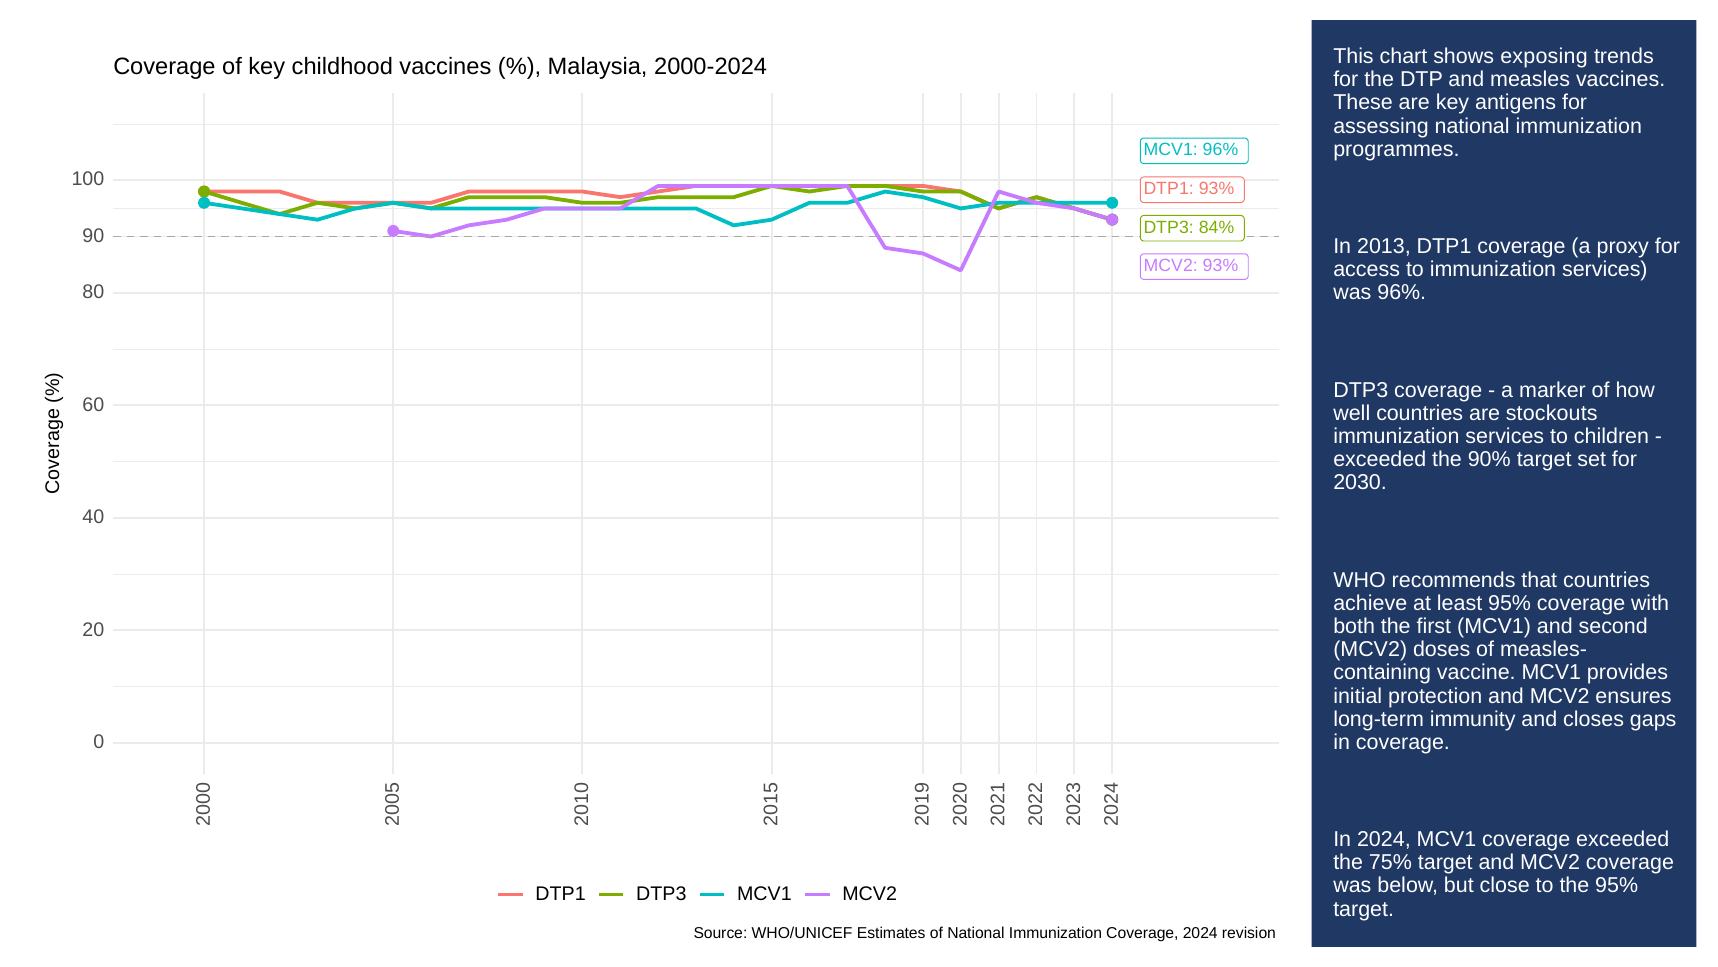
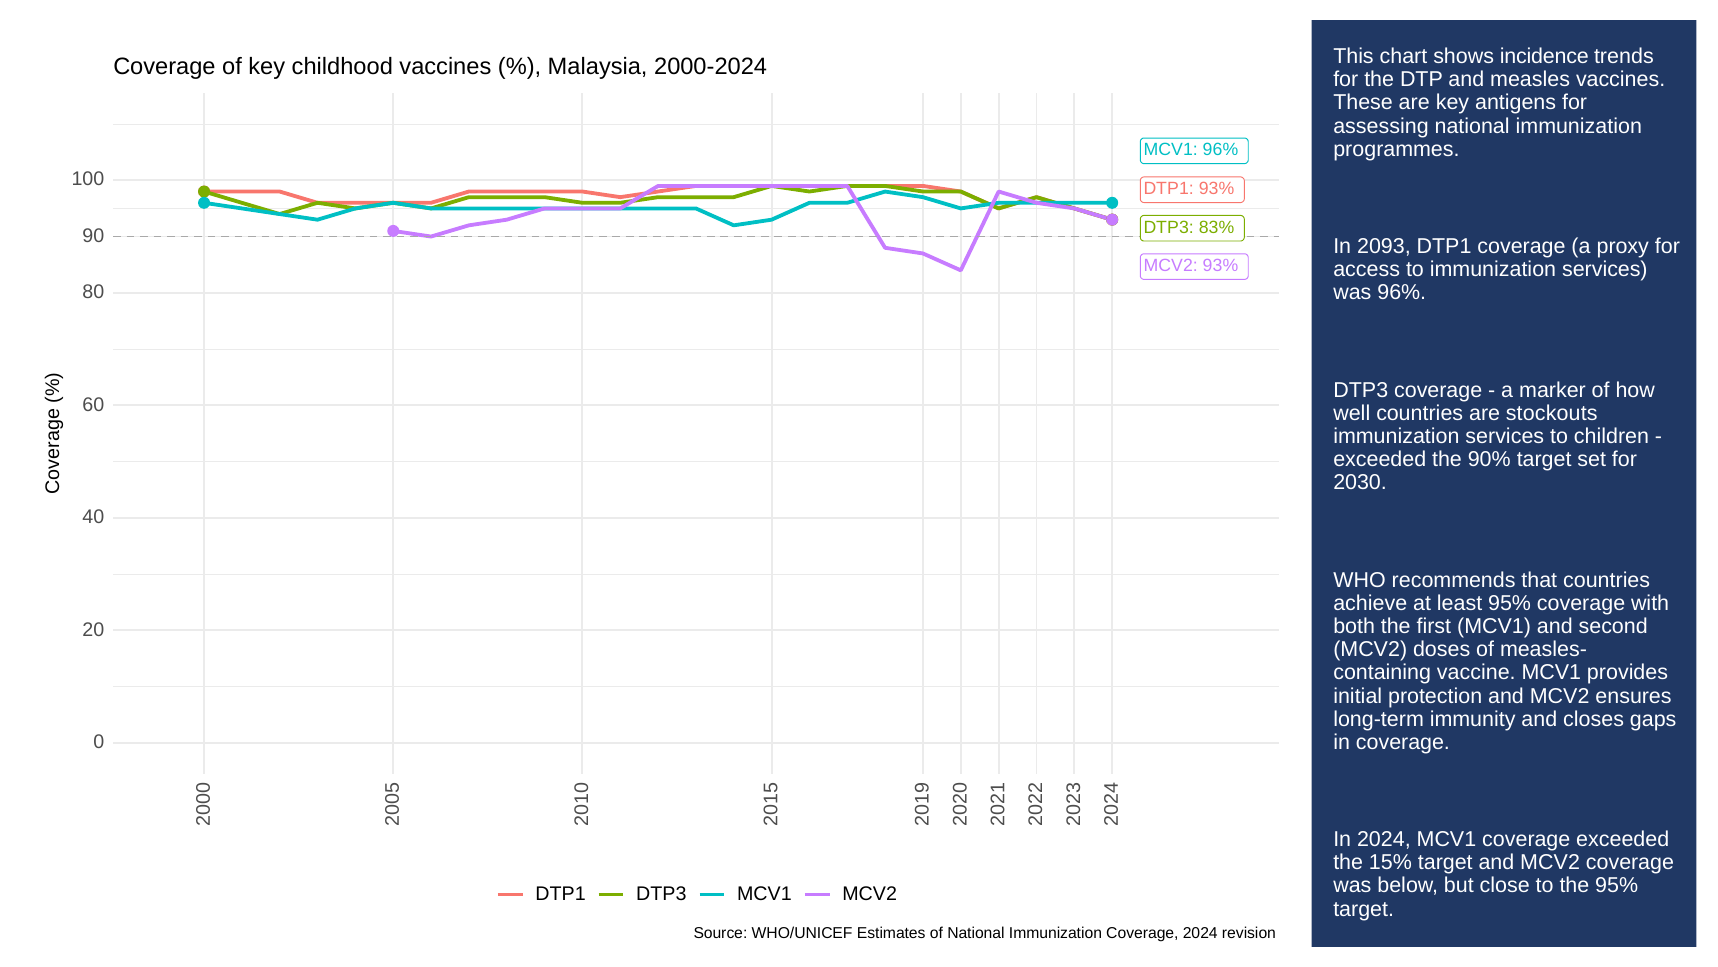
exposing: exposing -> incidence
84%: 84% -> 83%
2013: 2013 -> 2093
75%: 75% -> 15%
